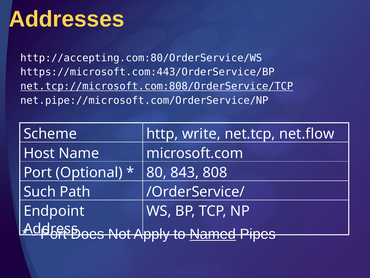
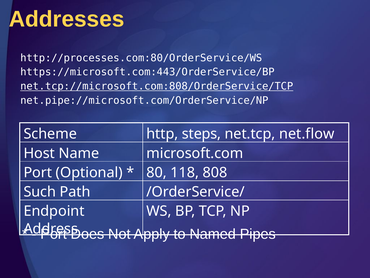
http://accepting.com:80/OrderService/WS: http://accepting.com:80/OrderService/WS -> http://processes.com:80/OrderService/WS
write: write -> steps
843: 843 -> 118
Named underline: present -> none
